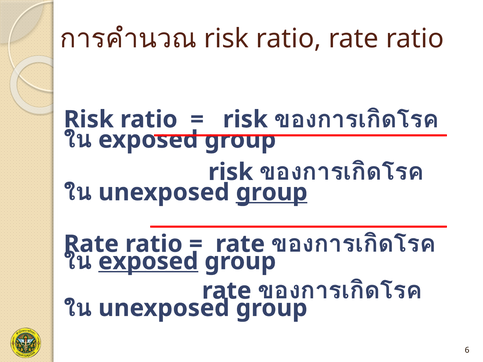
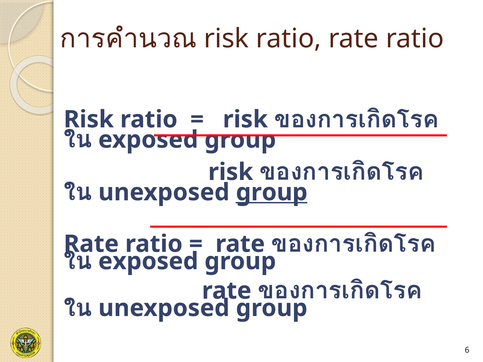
exposed at (148, 261) underline: present -> none
